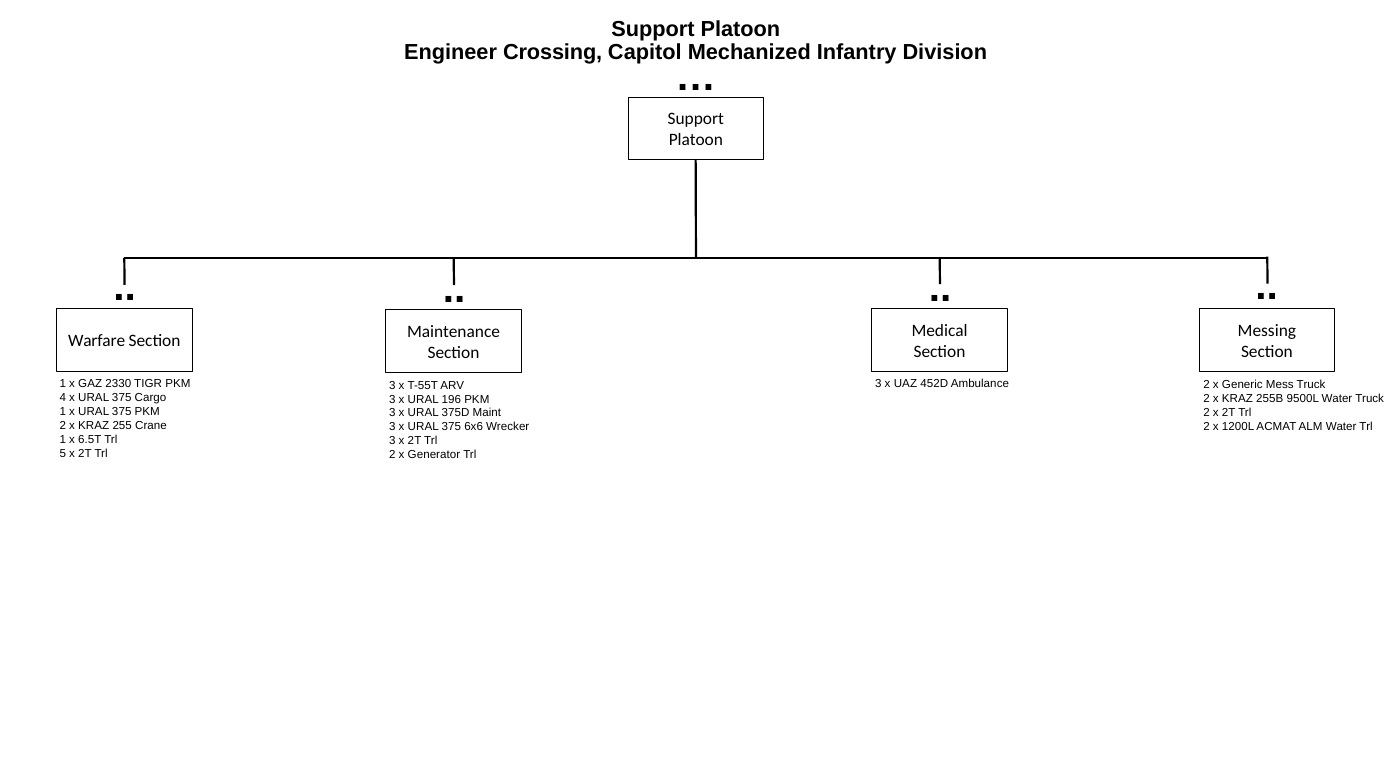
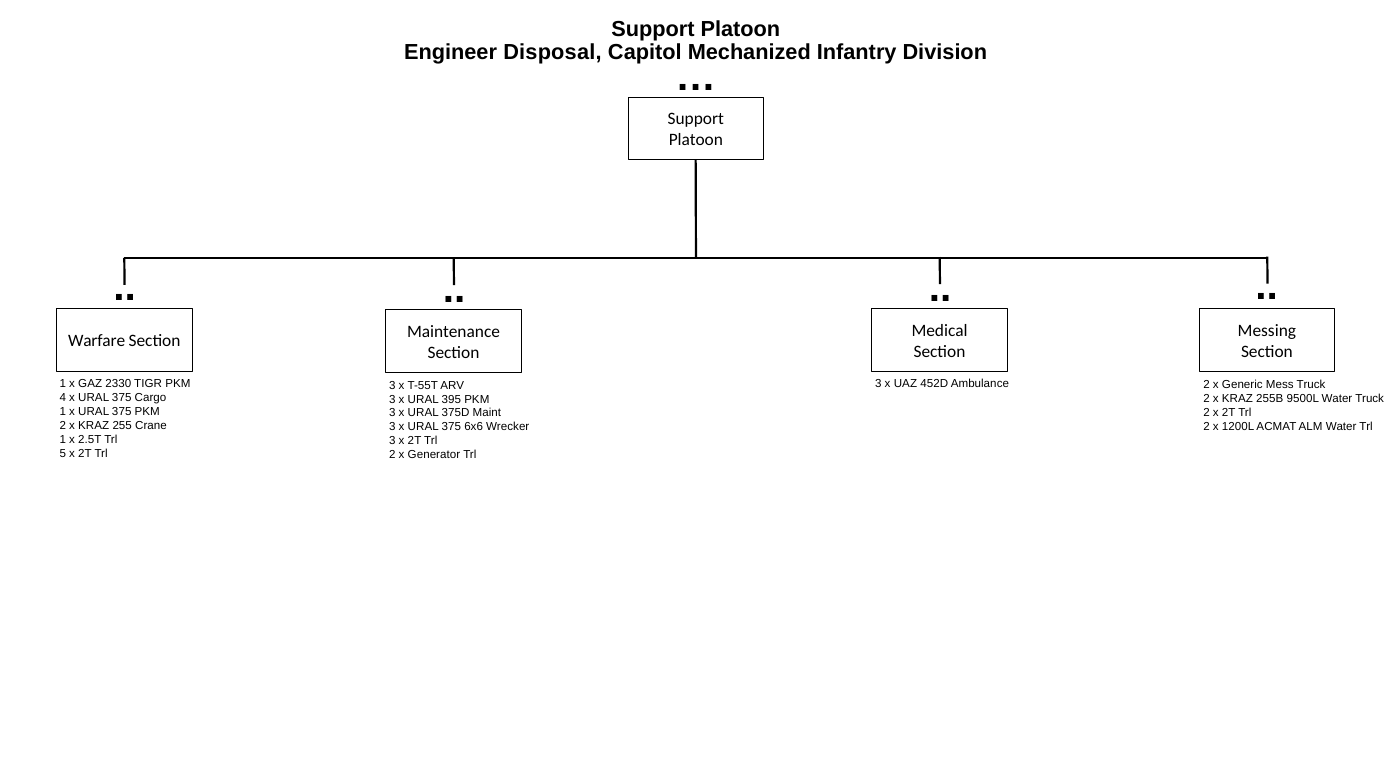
Crossing: Crossing -> Disposal
196: 196 -> 395
6.5T: 6.5T -> 2.5T
